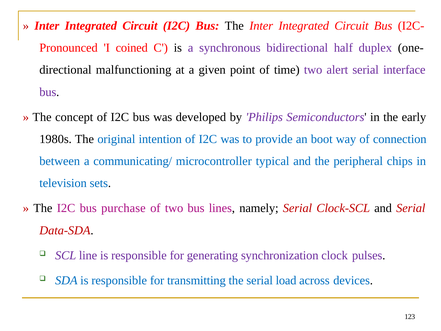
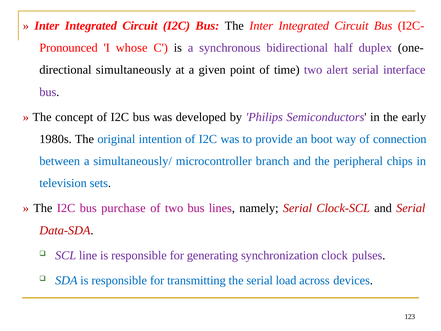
coined: coined -> whose
malfunctioning: malfunctioning -> simultaneously
communicating/: communicating/ -> simultaneously/
typical: typical -> branch
